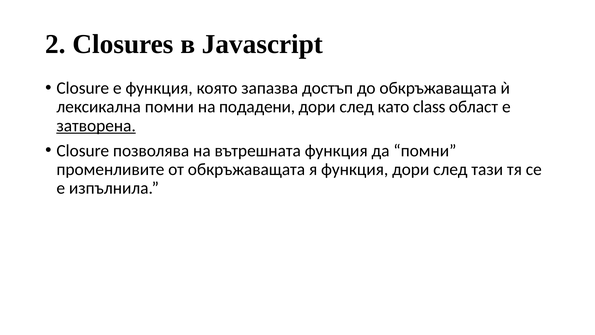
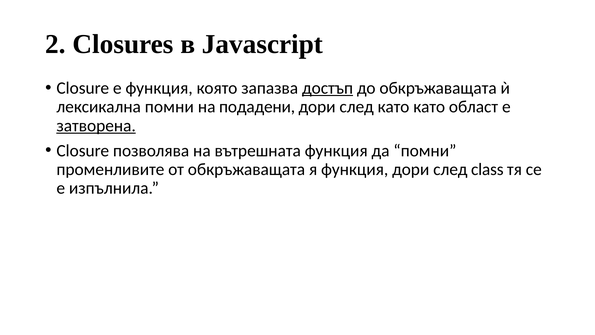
достъп underline: none -> present
като class: class -> като
тази: тази -> class
